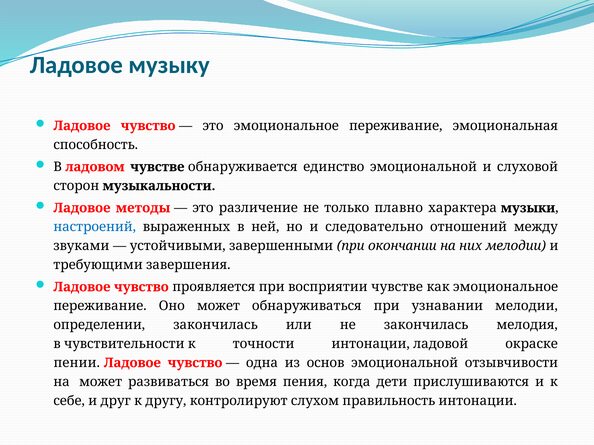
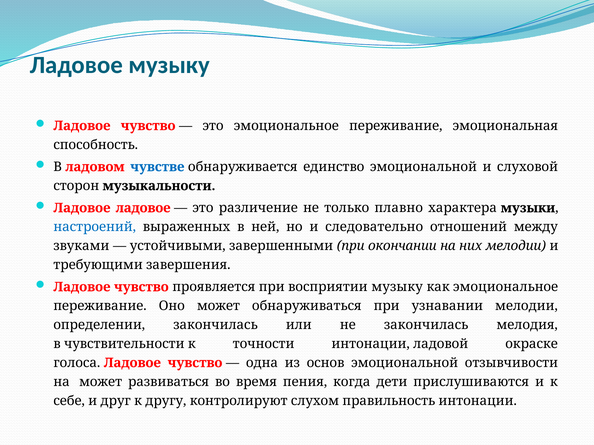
чувстве at (157, 167) colour: black -> blue
Ладовое методы: методы -> ладовое
восприятии чувстве: чувстве -> музыку
пении: пении -> голоса
